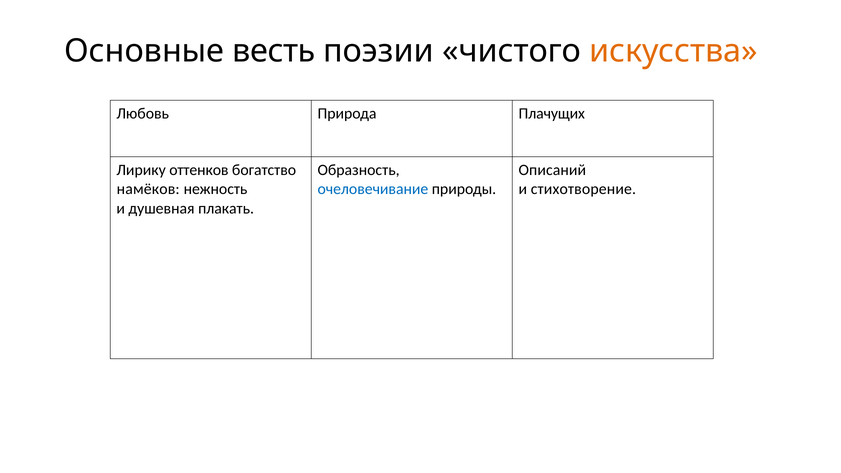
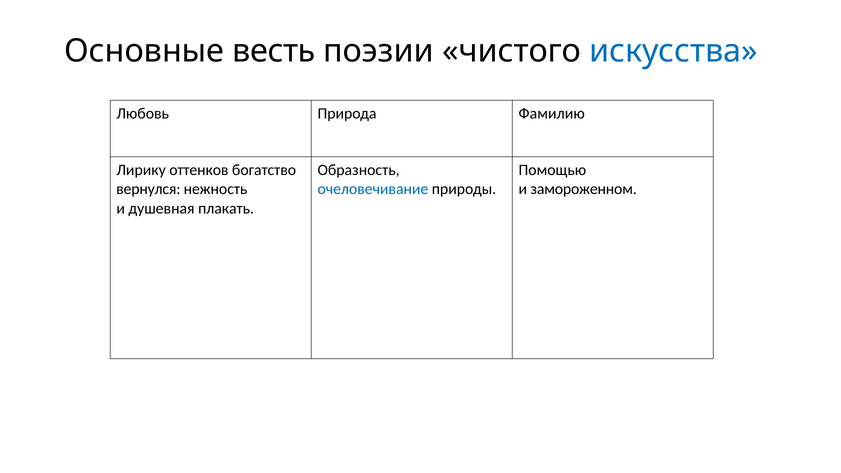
искусства colour: orange -> blue
Плачущих: Плачущих -> Фамилию
Описаний: Описаний -> Помощью
намёков: намёков -> вернулся
стихотворение: стихотворение -> замороженном
